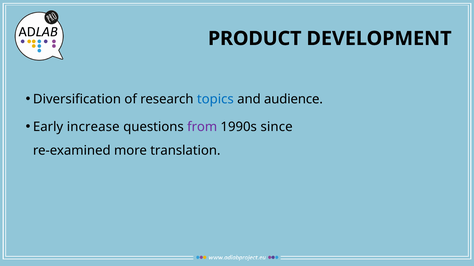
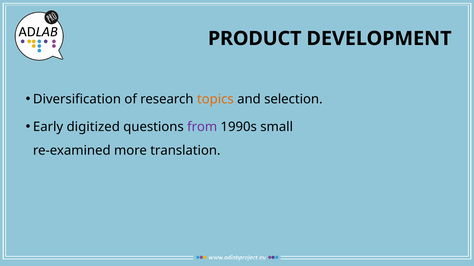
topics colour: blue -> orange
audience: audience -> selection
increase: increase -> digitized
since: since -> small
